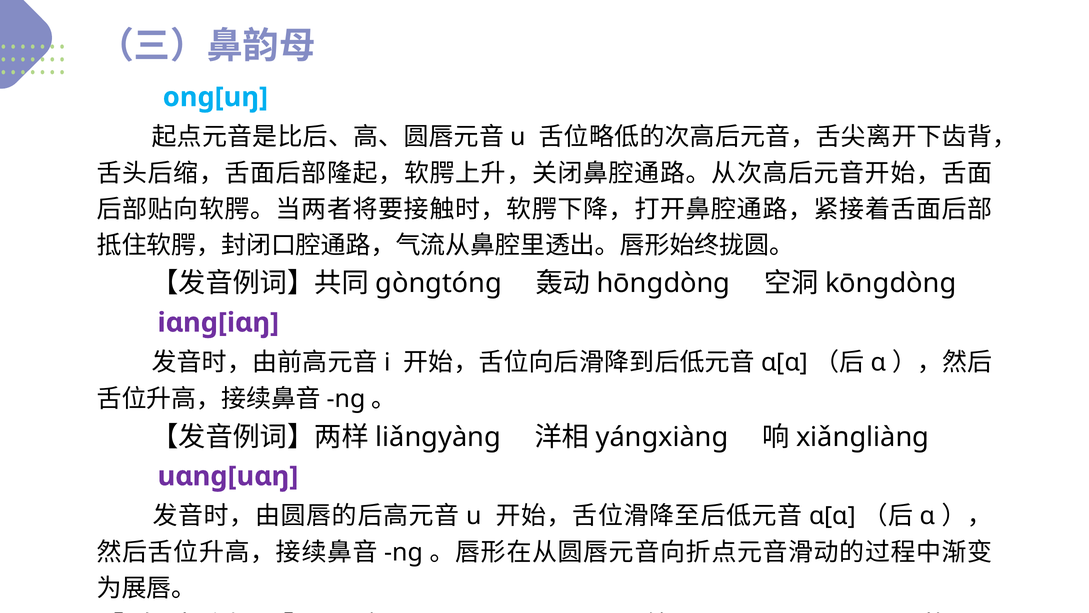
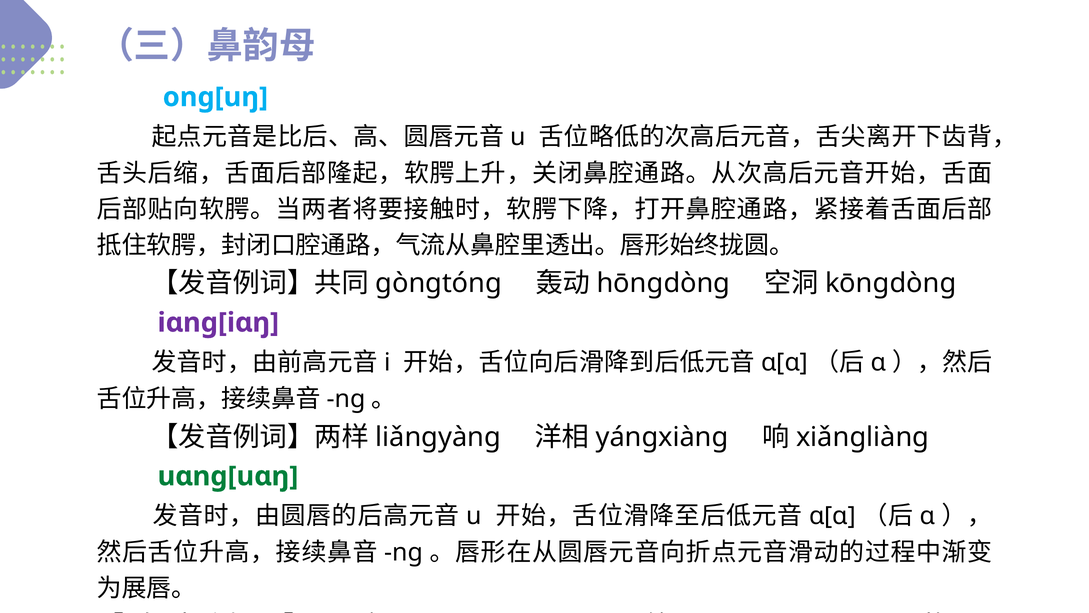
uɑnɡ[uɑŋ colour: purple -> green
